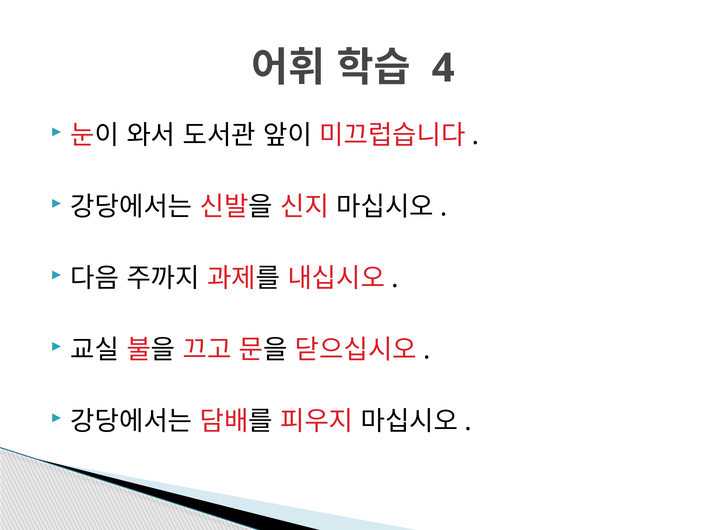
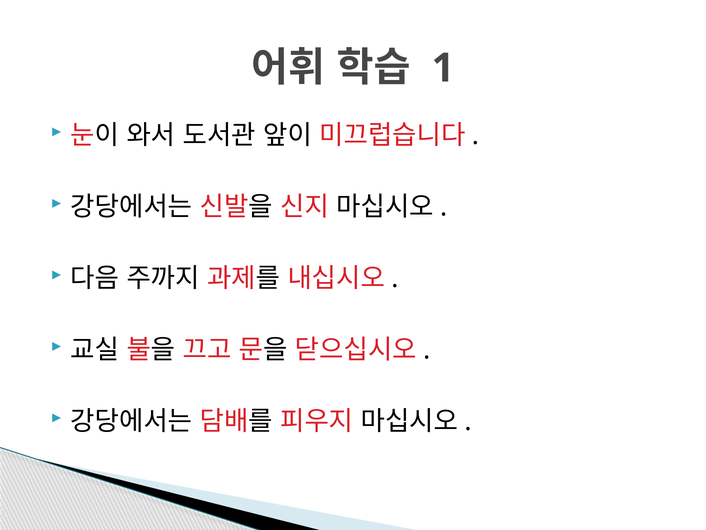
4: 4 -> 1
